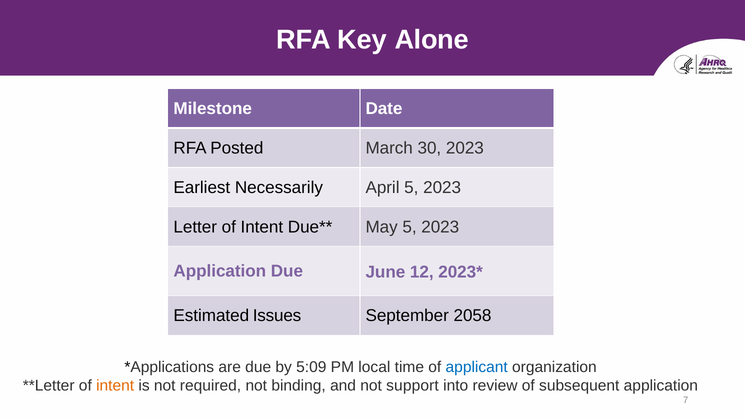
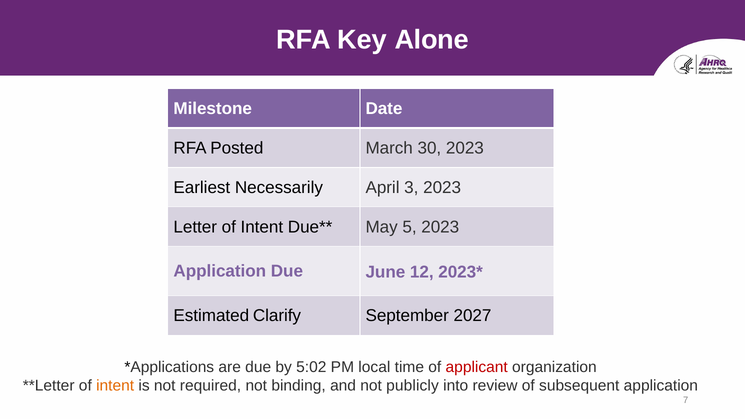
April 5: 5 -> 3
Issues: Issues -> Clarify
2058: 2058 -> 2027
5:09: 5:09 -> 5:02
applicant colour: blue -> red
support: support -> publicly
